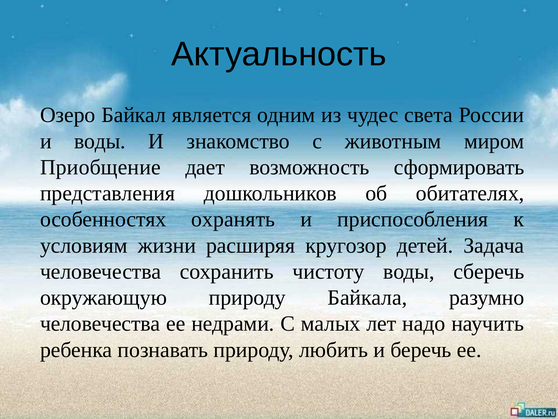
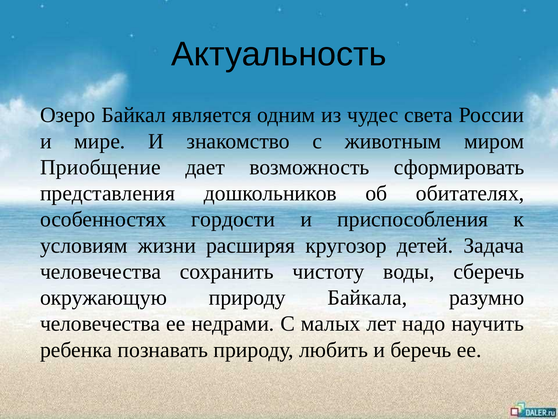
и воды: воды -> мире
охранять: охранять -> гордости
